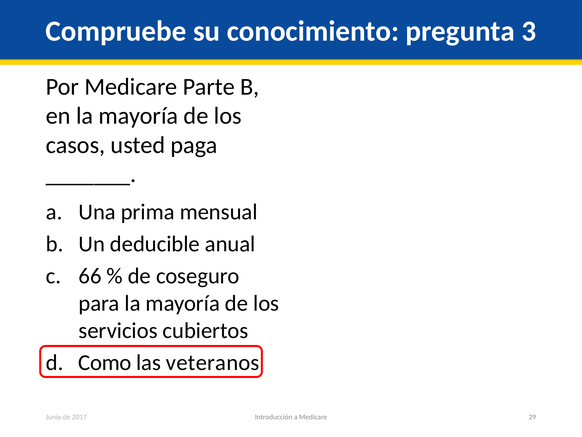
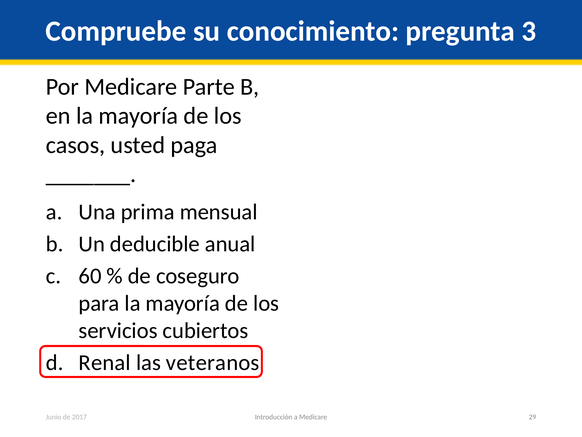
66: 66 -> 60
Como: Como -> Renal
